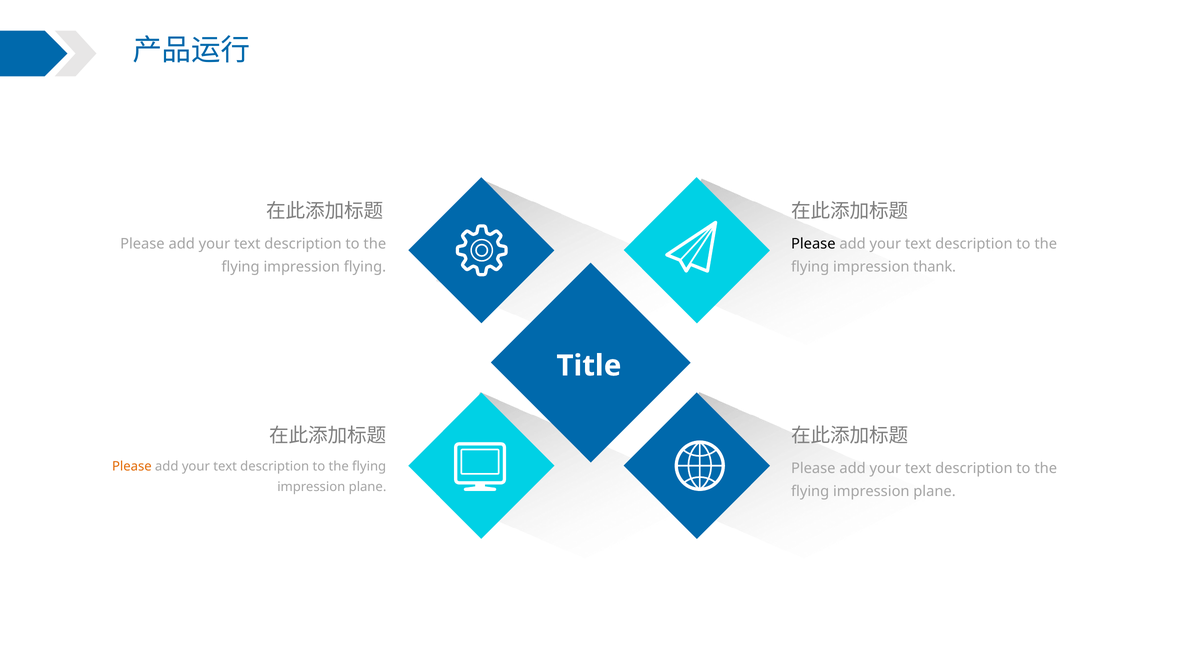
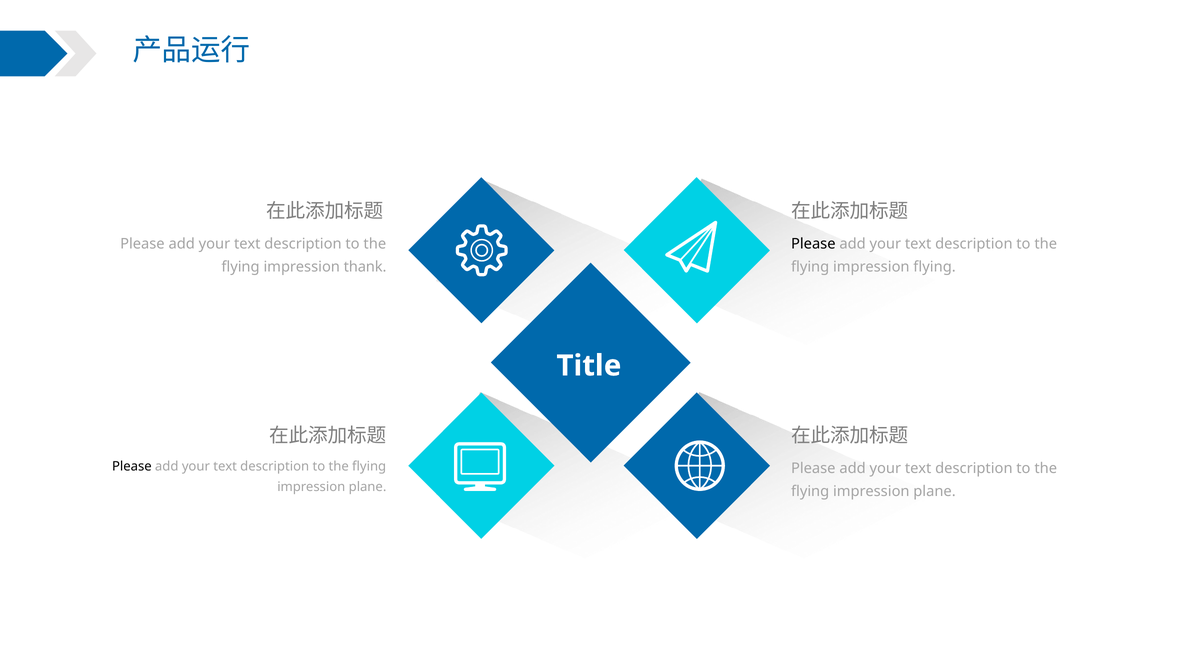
impression flying: flying -> thank
impression thank: thank -> flying
Please at (132, 466) colour: orange -> black
